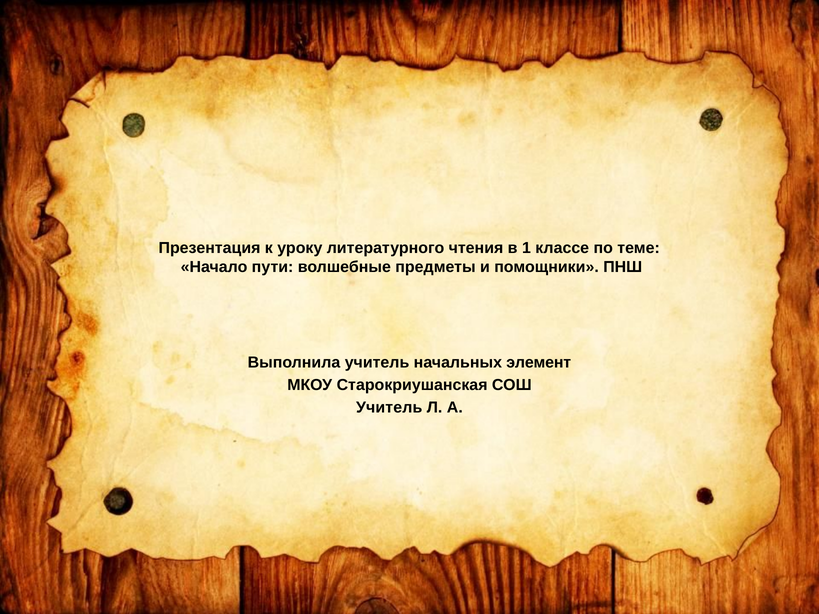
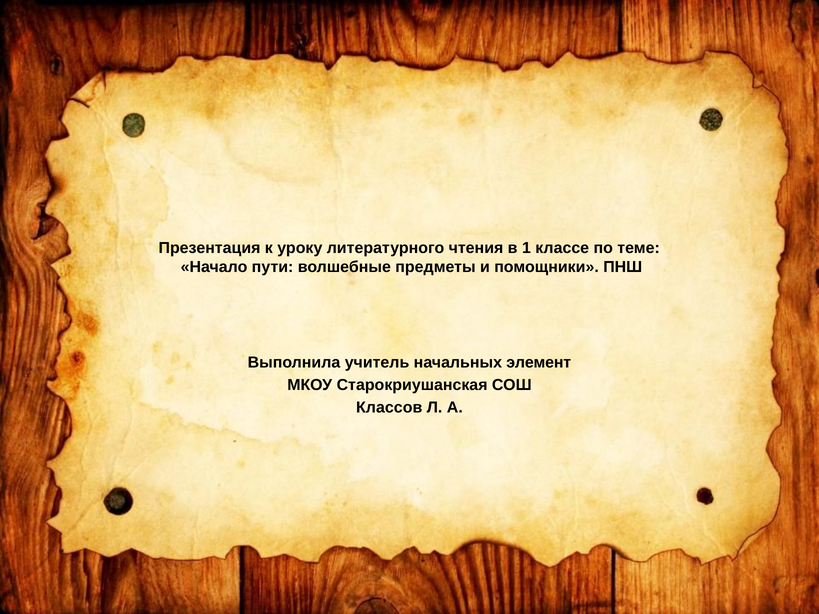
Учитель at (389, 407): Учитель -> Классов
